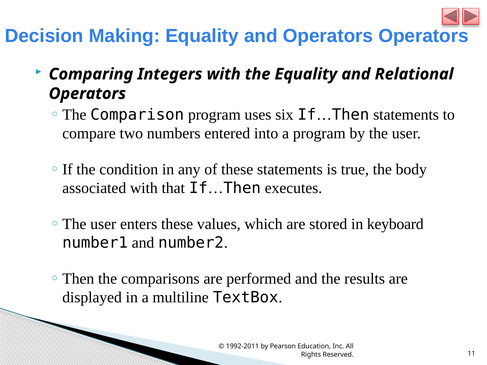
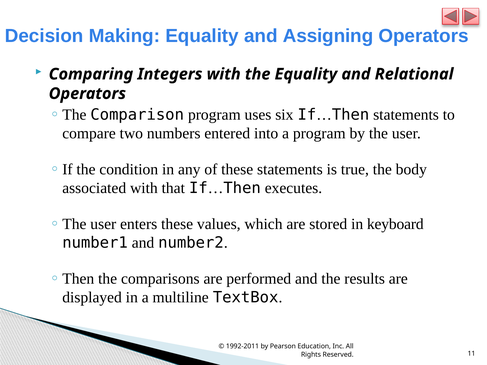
and Operators: Operators -> Assigning
